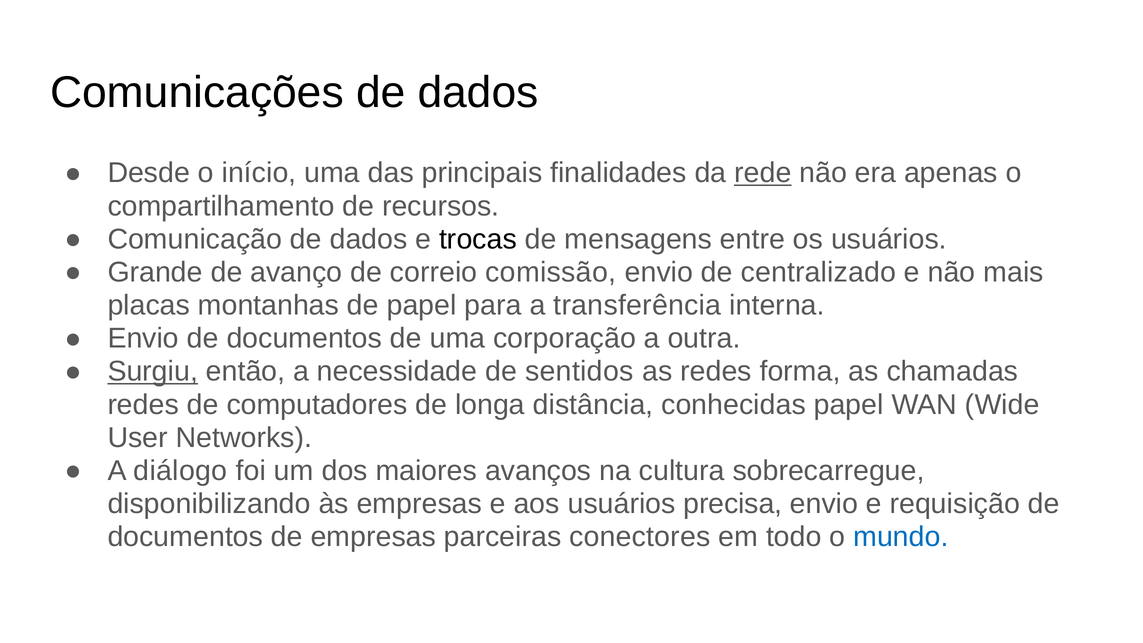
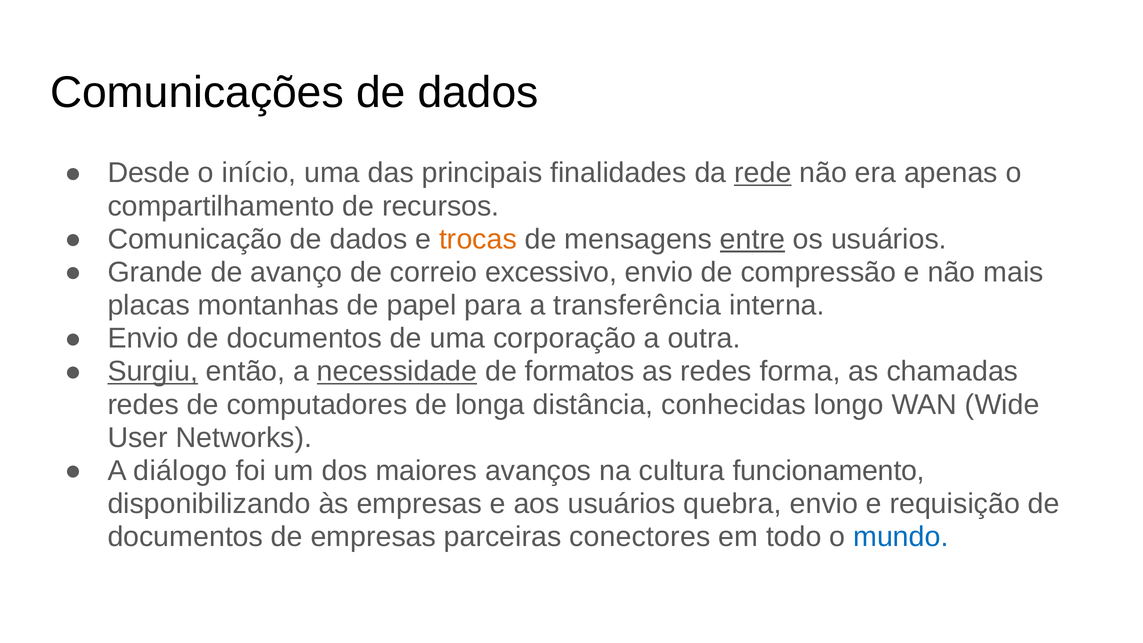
trocas colour: black -> orange
entre underline: none -> present
comissão: comissão -> excessivo
centralizado: centralizado -> compressão
necessidade underline: none -> present
sentidos: sentidos -> formatos
conhecidas papel: papel -> longo
sobrecarregue: sobrecarregue -> funcionamento
precisa: precisa -> quebra
